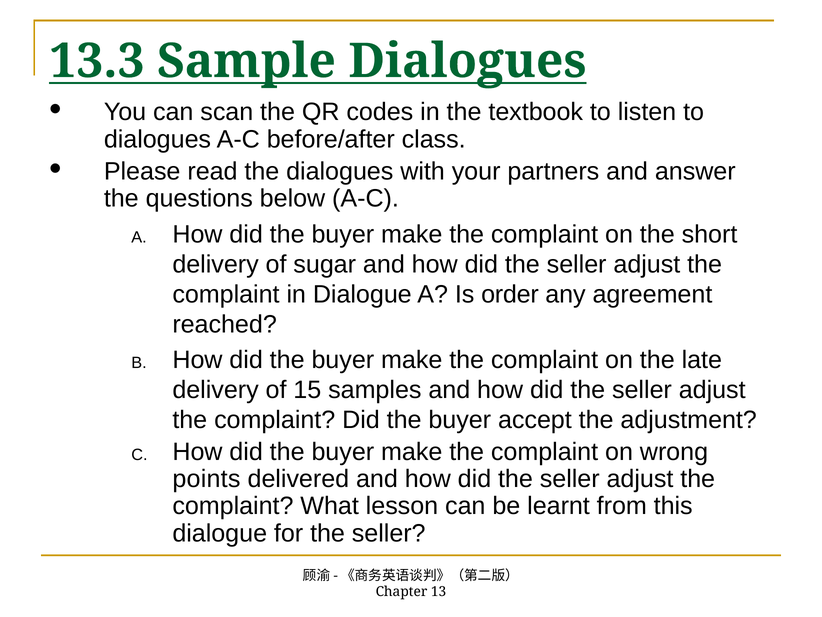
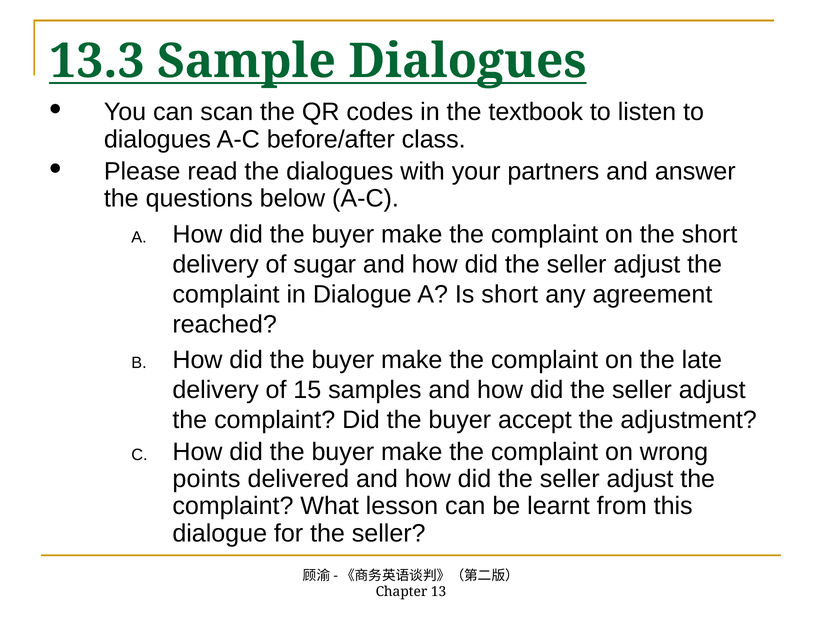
Is order: order -> short
